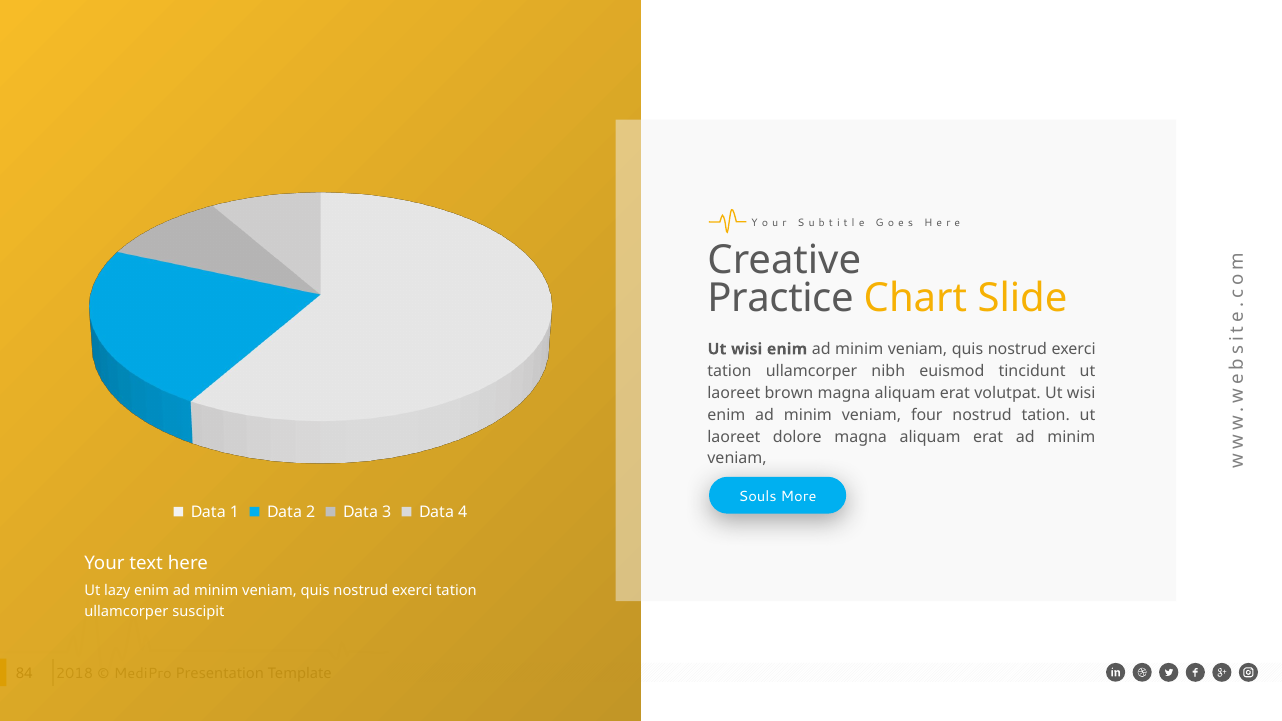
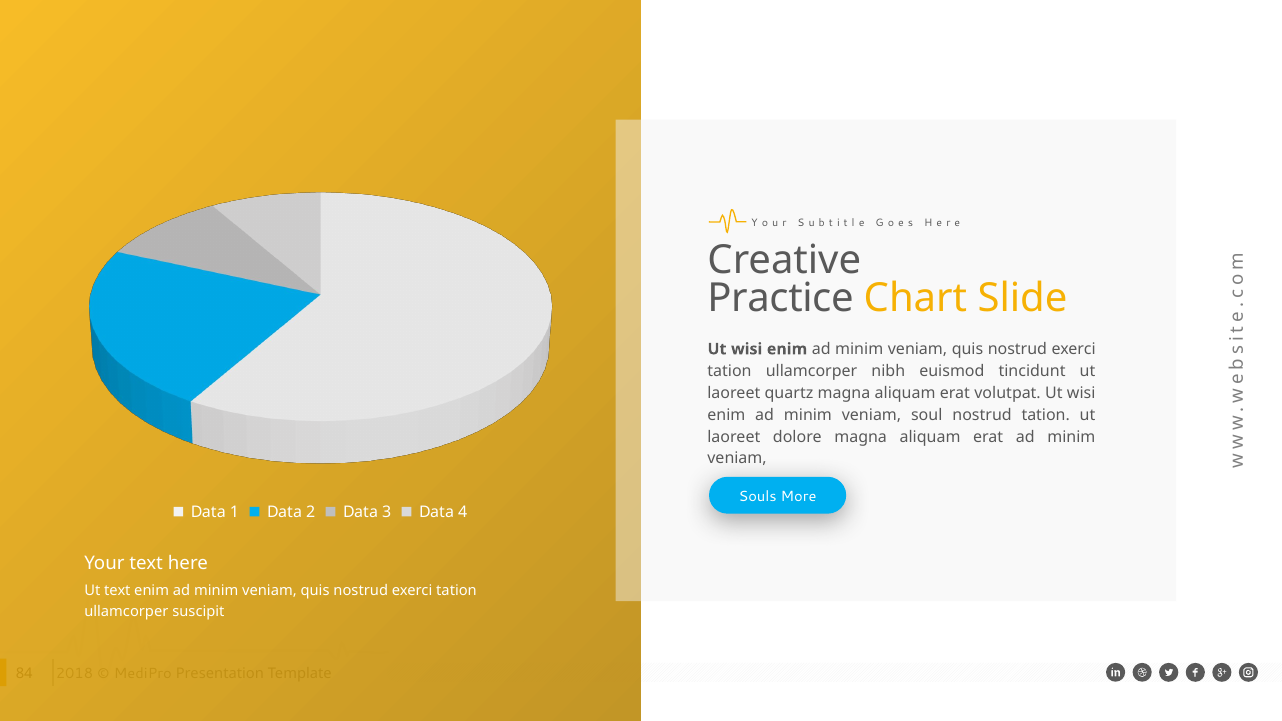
brown: brown -> quartz
four: four -> soul
Ut lazy: lazy -> text
